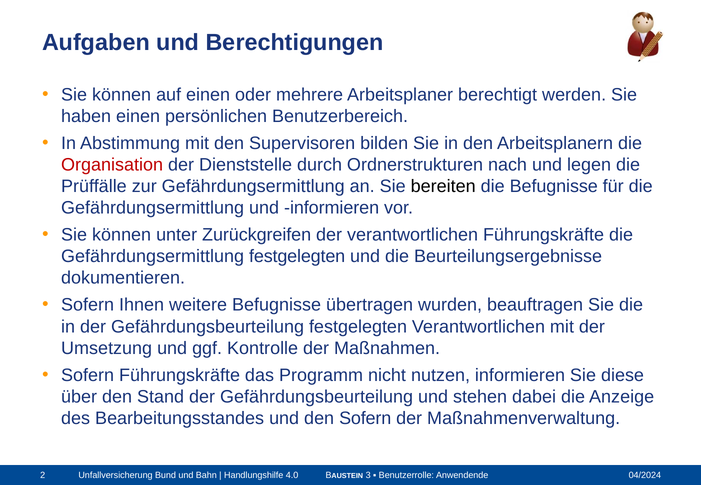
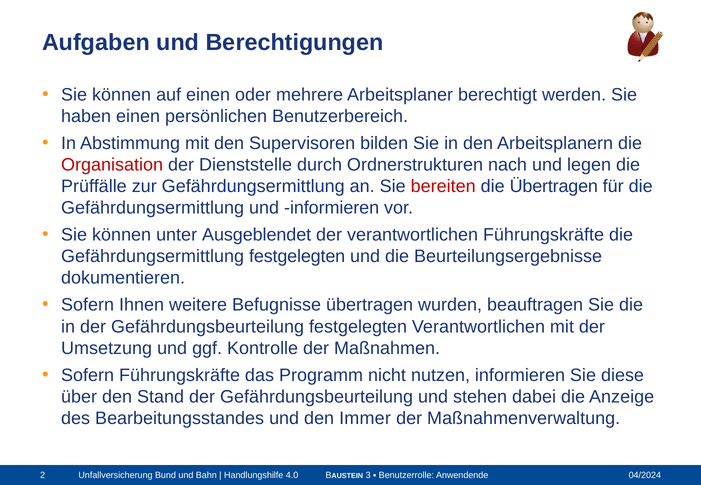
bereiten colour: black -> red
die Befugnisse: Befugnisse -> Übertragen
Zurückgreifen: Zurückgreifen -> Ausgeblendet
den Sofern: Sofern -> Immer
